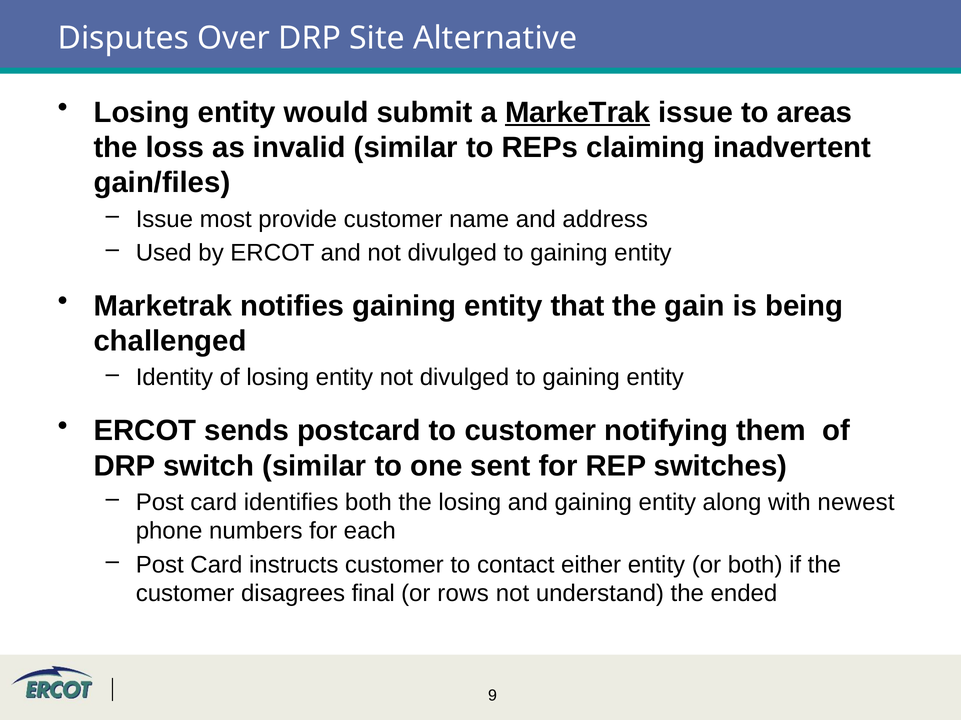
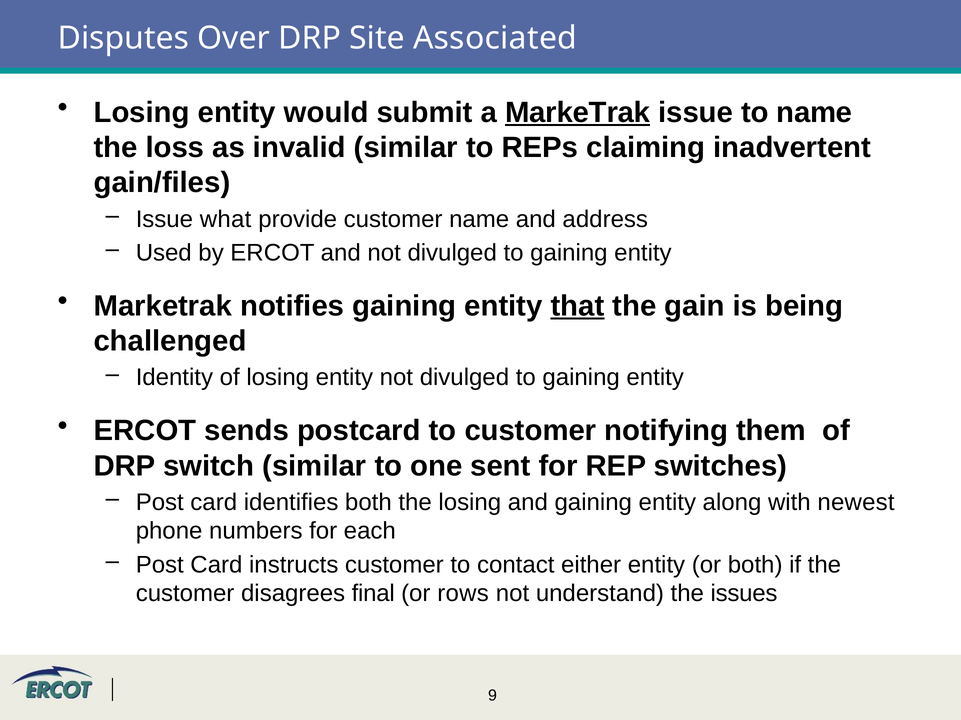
Alternative: Alternative -> Associated
to areas: areas -> name
most: most -> what
that underline: none -> present
ended: ended -> issues
